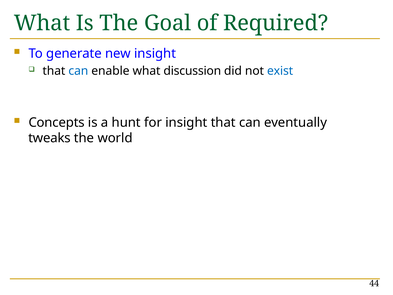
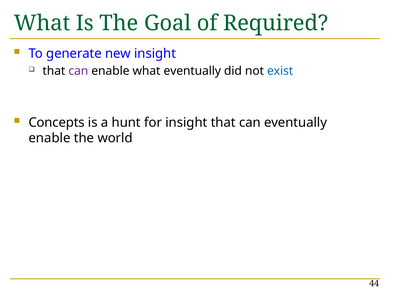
can at (78, 71) colour: blue -> purple
what discussion: discussion -> eventually
tweaks at (50, 138): tweaks -> enable
